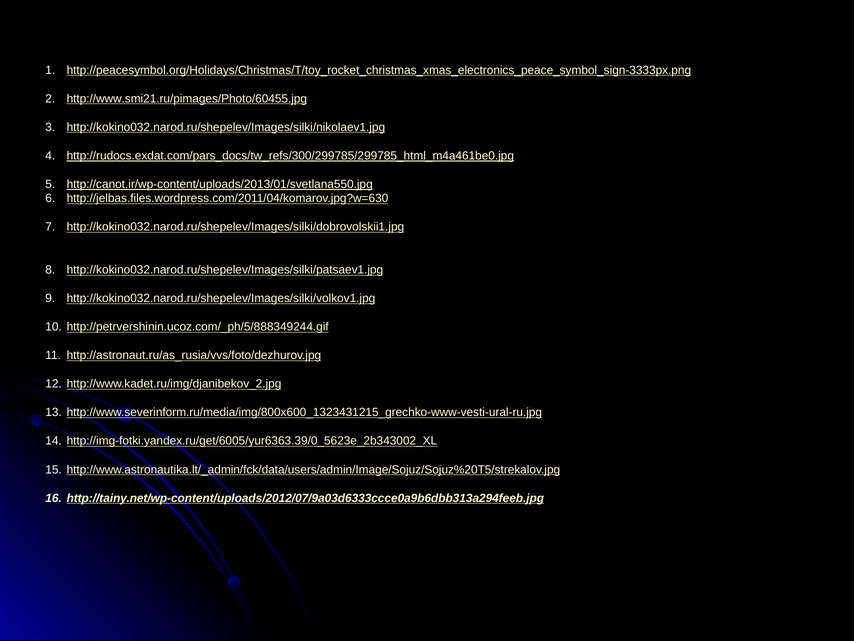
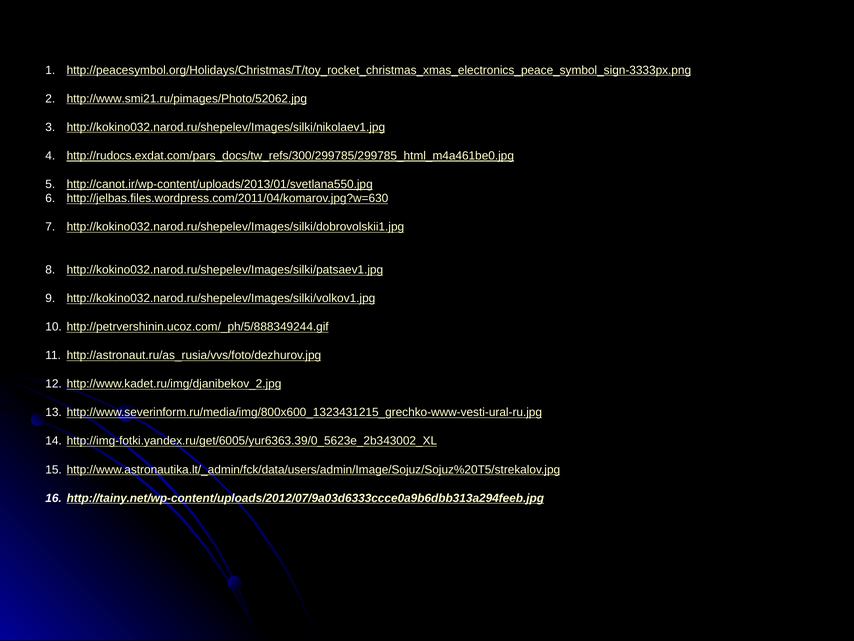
http://www.smi21.ru/pimages/Photo/60455.jpg: http://www.smi21.ru/pimages/Photo/60455.jpg -> http://www.smi21.ru/pimages/Photo/52062.jpg
